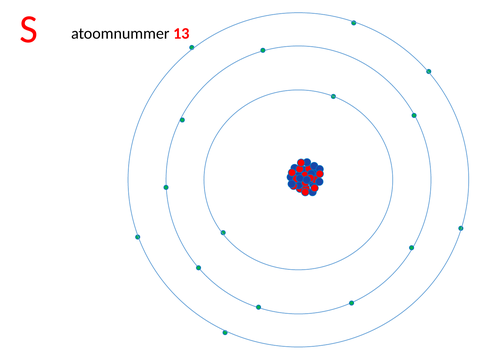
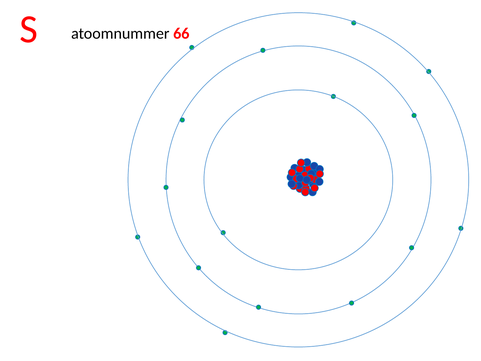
13: 13 -> 66
